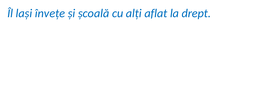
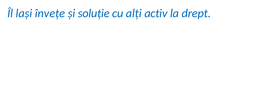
școală: școală -> soluție
aflat: aflat -> activ
